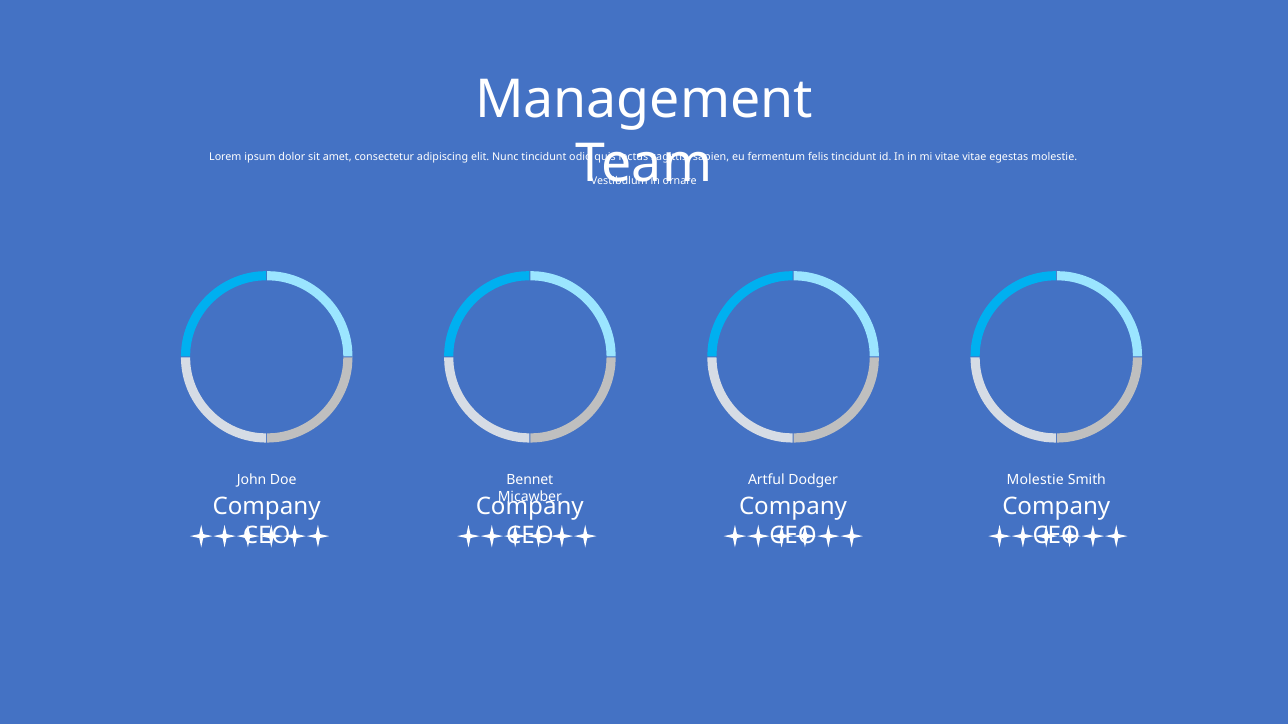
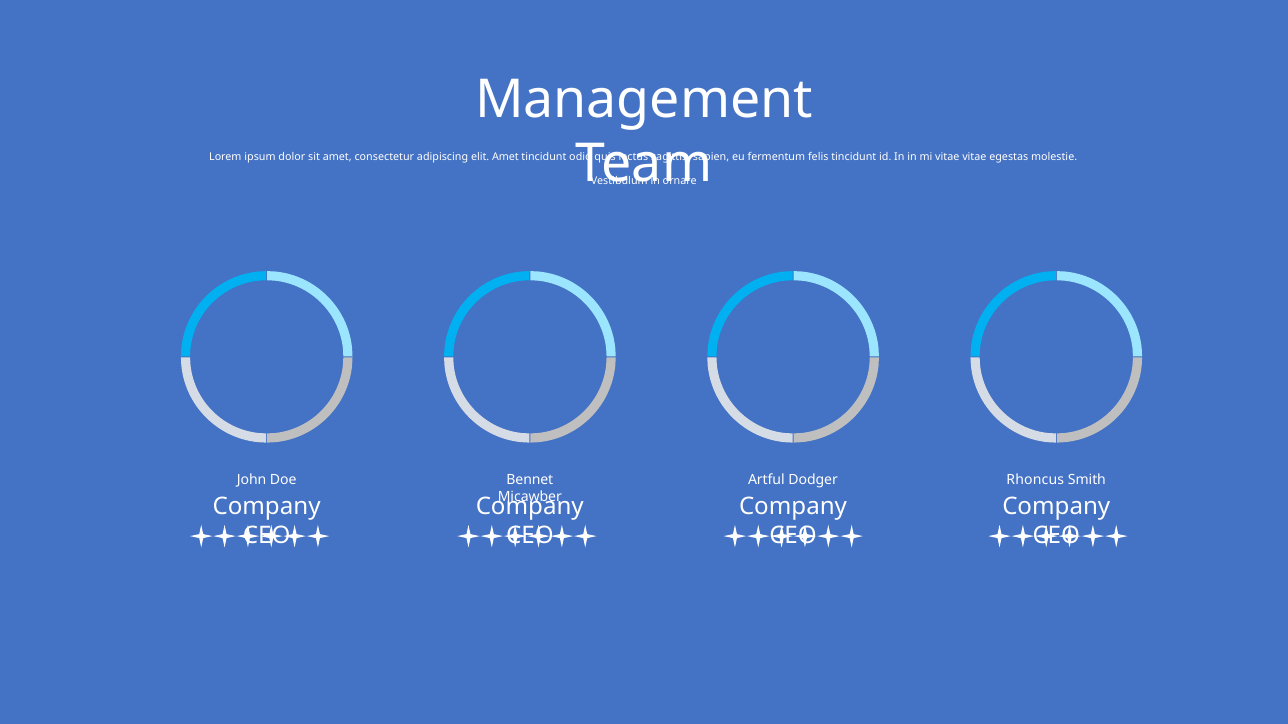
elit Nunc: Nunc -> Amet
Dodger Molestie: Molestie -> Rhoncus
